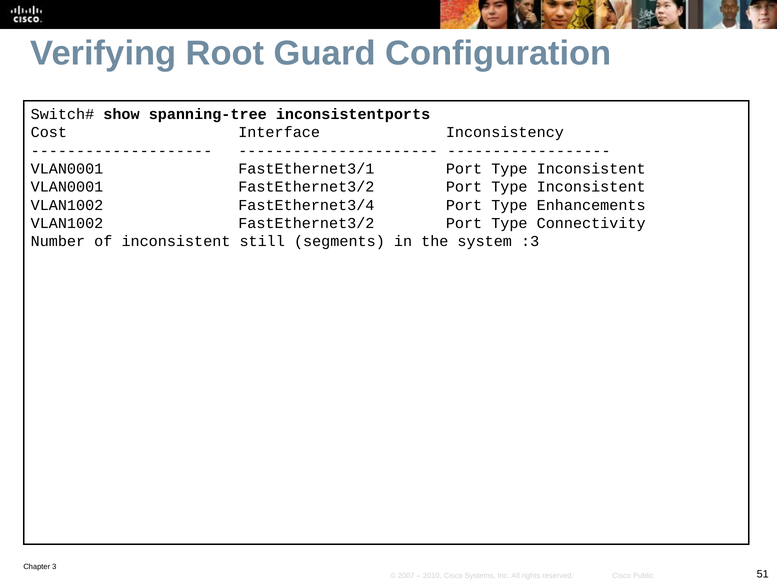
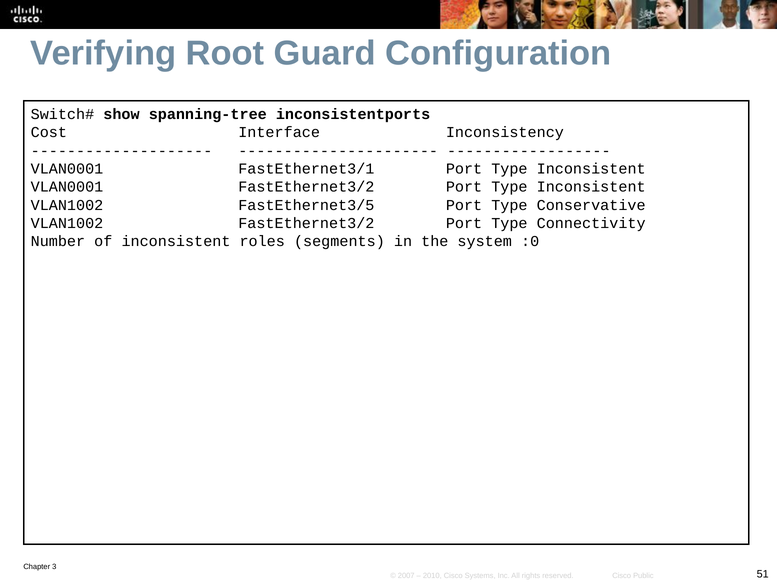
FastEthernet3/4: FastEthernet3/4 -> FastEthernet3/5
Enhancements: Enhancements -> Conservative
still: still -> roles
:3: :3 -> :0
